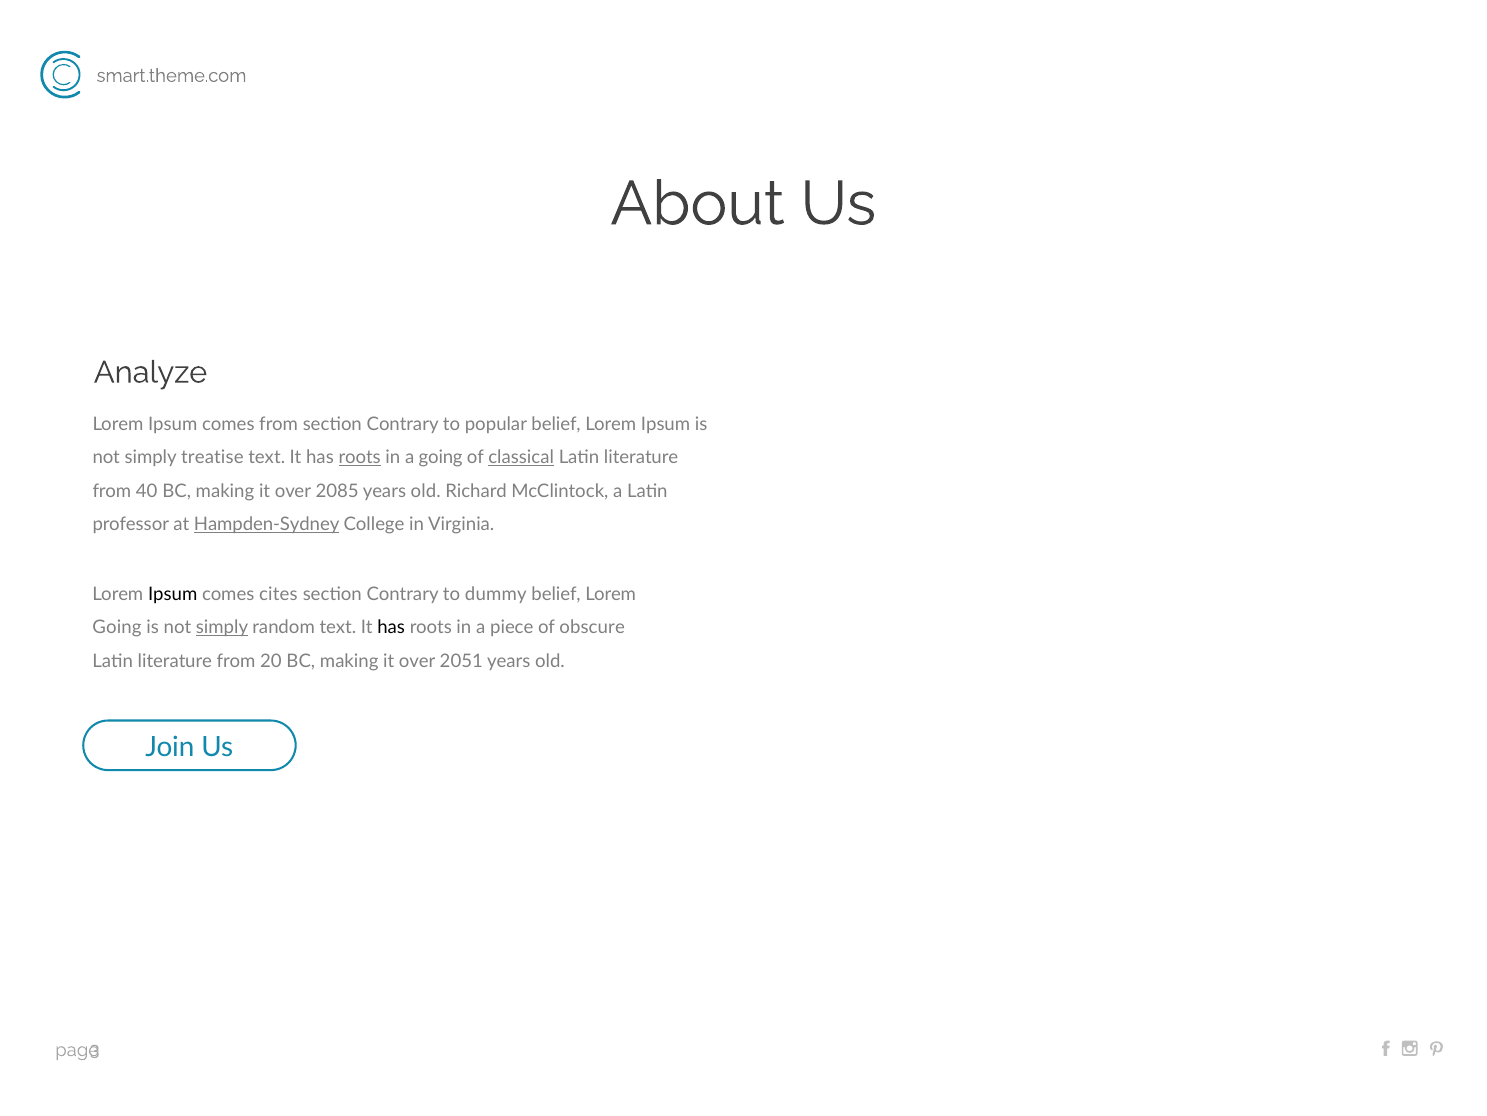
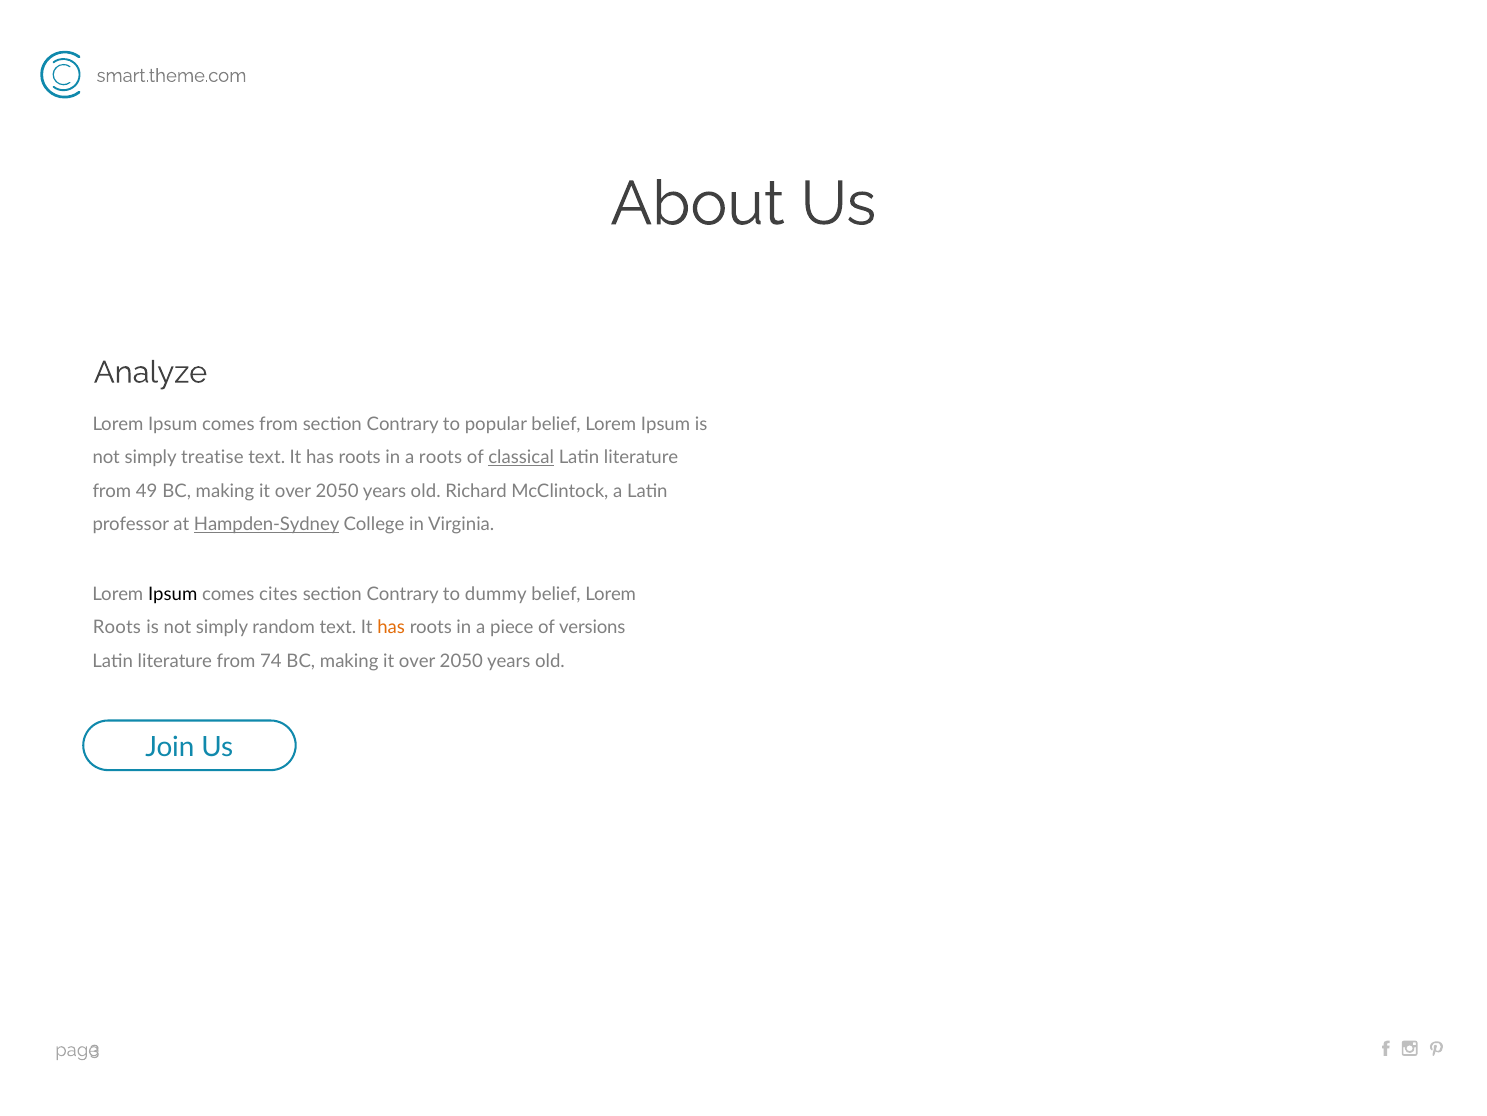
roots at (360, 457) underline: present -> none
a going: going -> roots
40: 40 -> 49
2085 at (337, 491): 2085 -> 2050
Going at (117, 627): Going -> Roots
simply at (222, 627) underline: present -> none
has at (391, 627) colour: black -> orange
obscure: obscure -> versions
20: 20 -> 74
2051 at (461, 661): 2051 -> 2050
